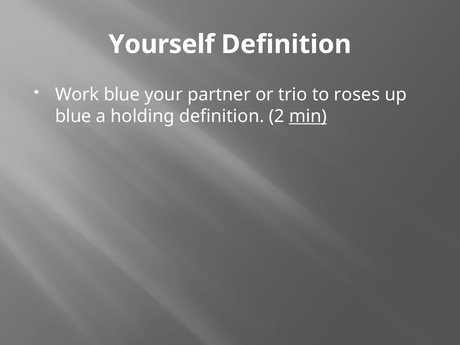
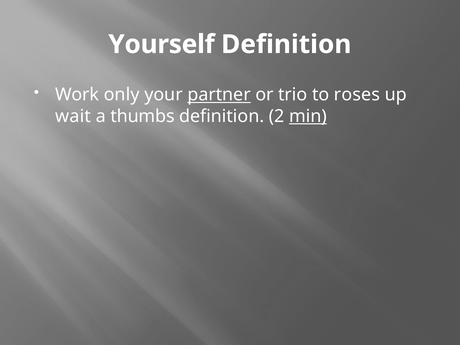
Work blue: blue -> only
partner underline: none -> present
blue at (73, 116): blue -> wait
holding: holding -> thumbs
